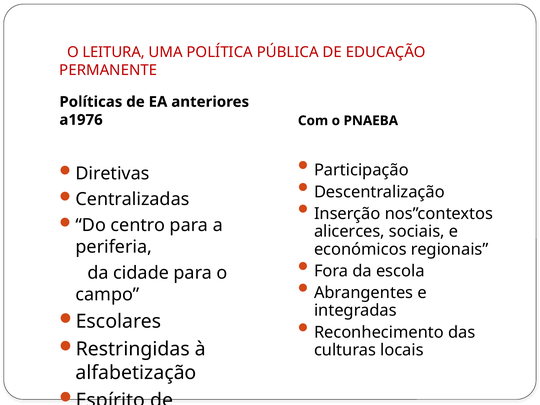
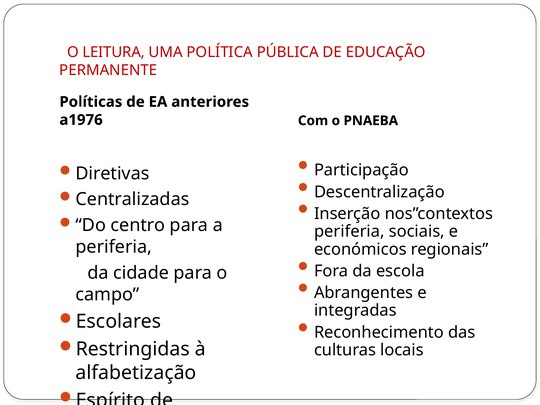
alicerces at (349, 231): alicerces -> periferia
